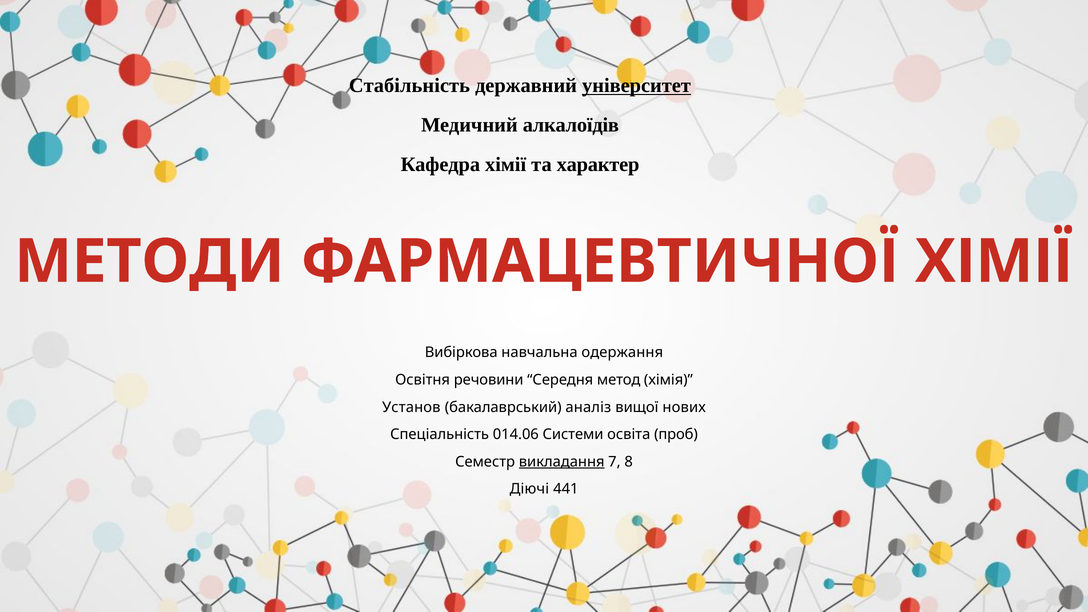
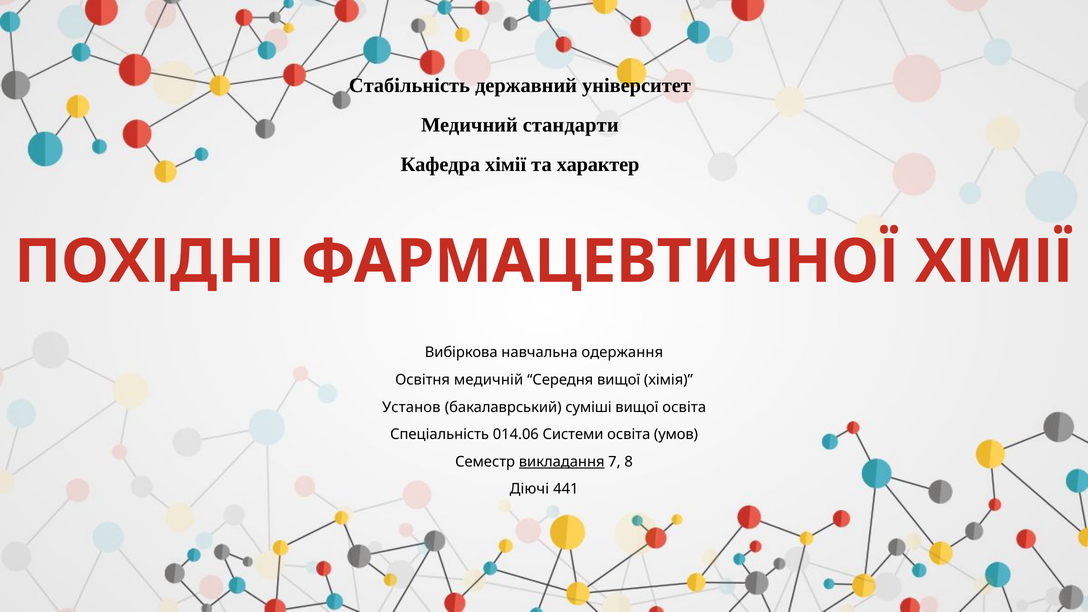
університет underline: present -> none
алкалоїдів: алкалоїдів -> стандарти
МЕТОДИ: МЕТОДИ -> ПОХІДНІ
речовини: речовини -> медичній
Середня метод: метод -> вищої
аналіз: аналіз -> суміші
вищої нових: нових -> освіта
проб: проб -> умов
